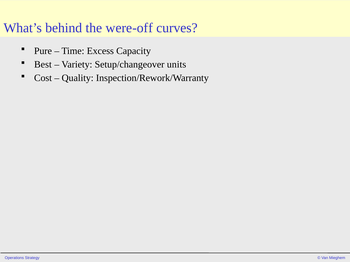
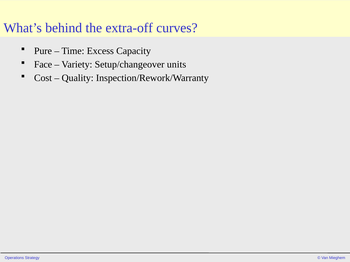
were-off: were-off -> extra-off
Best: Best -> Face
